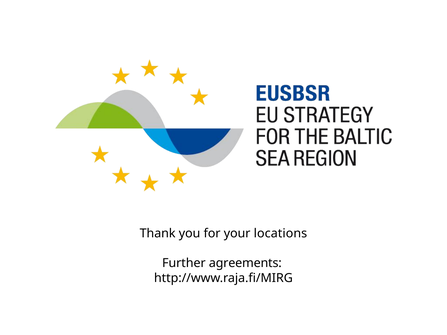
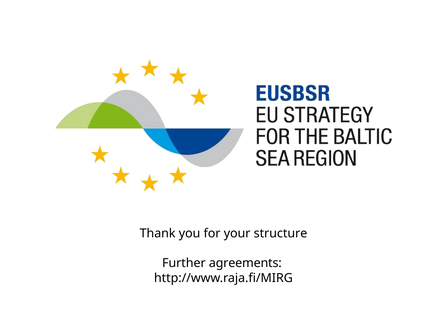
locations: locations -> structure
